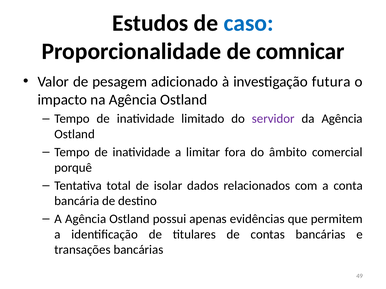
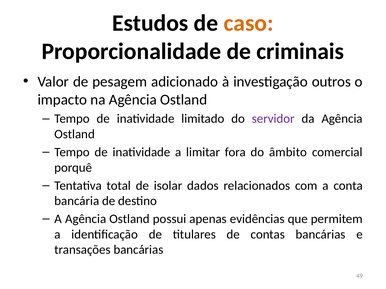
caso colour: blue -> orange
comnicar: comnicar -> criminais
futura: futura -> outros
